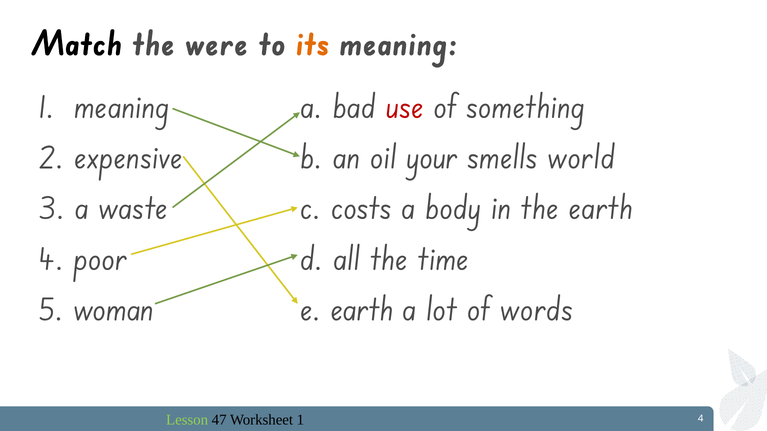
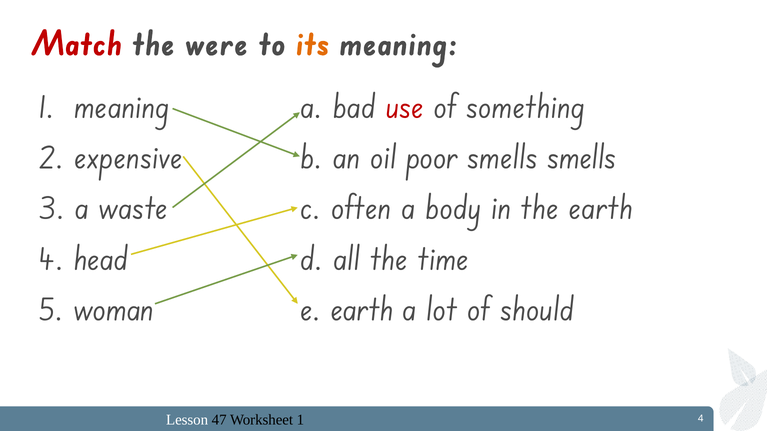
Match colour: black -> red
your: your -> poor
smells world: world -> smells
costs: costs -> often
poor: poor -> head
words: words -> should
Lesson colour: light green -> white
